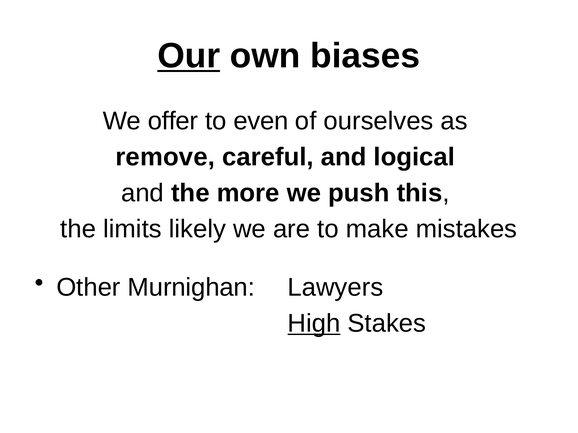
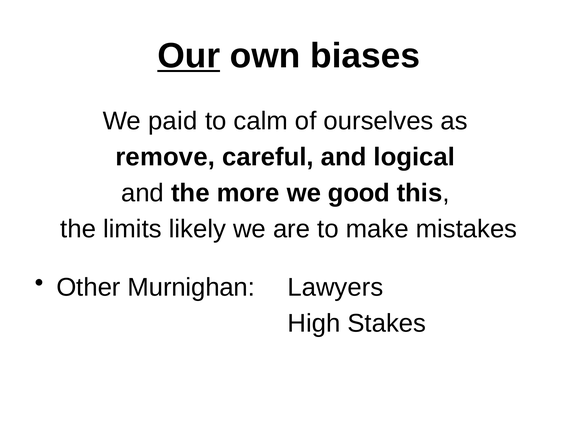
offer: offer -> paid
even: even -> calm
push: push -> good
High underline: present -> none
